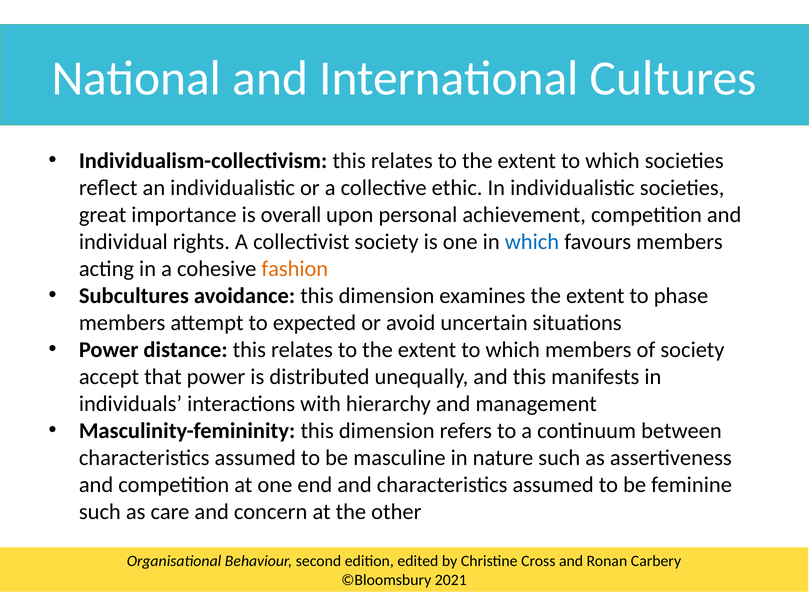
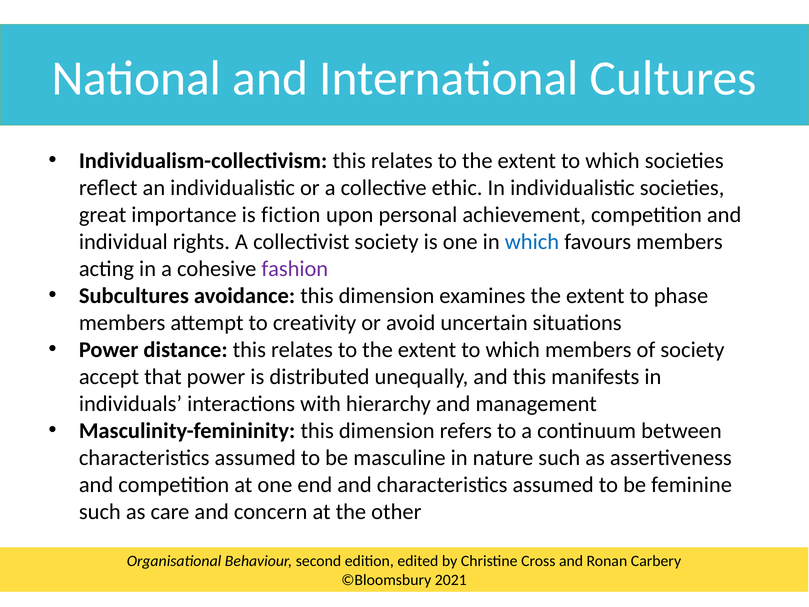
overall: overall -> fiction
fashion colour: orange -> purple
expected: expected -> creativity
